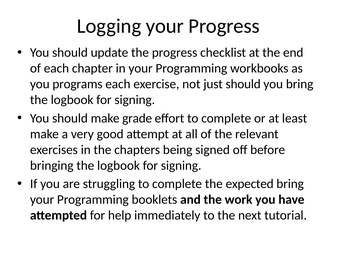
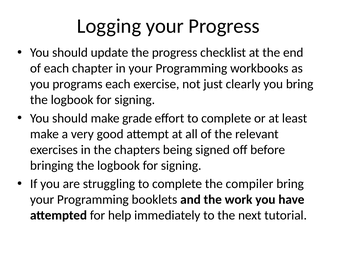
just should: should -> clearly
expected: expected -> compiler
